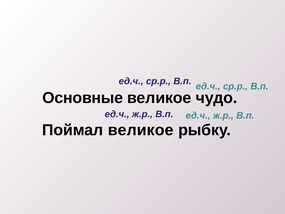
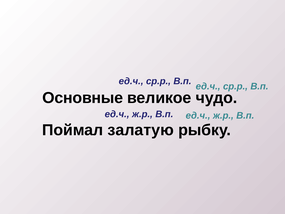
Поймал великое: великое -> залатую
